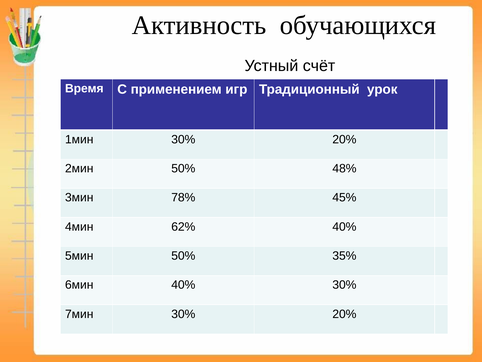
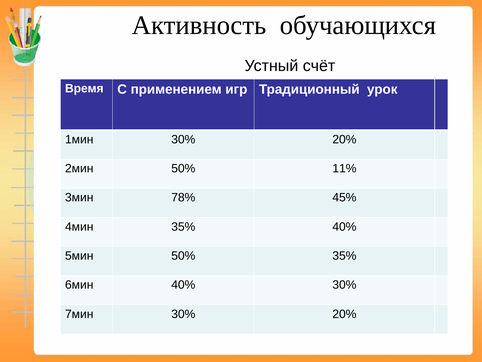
48%: 48% -> 11%
4мин 62%: 62% -> 35%
